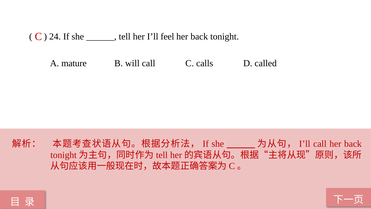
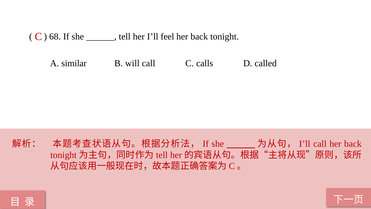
24: 24 -> 68
mature: mature -> similar
